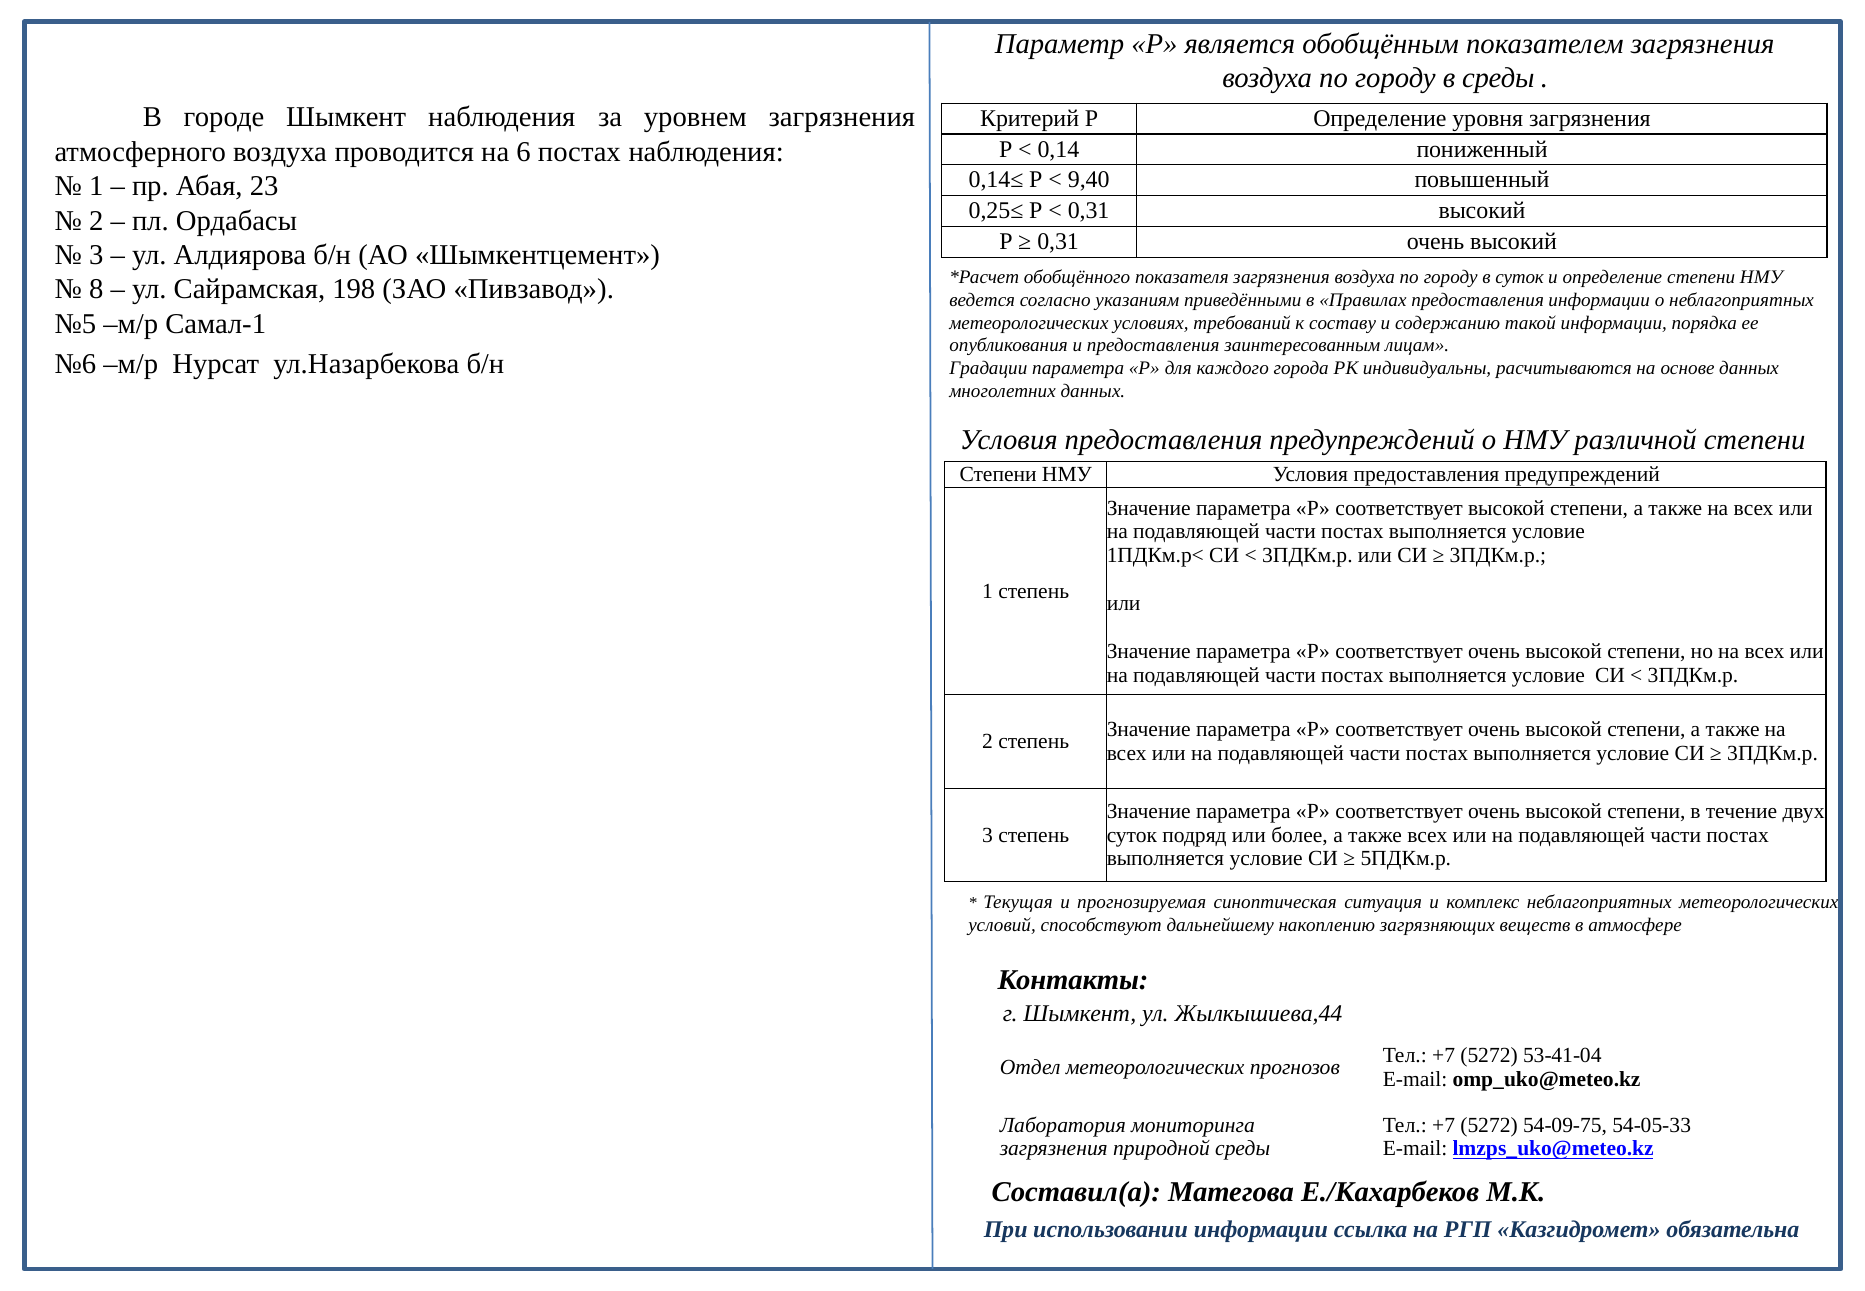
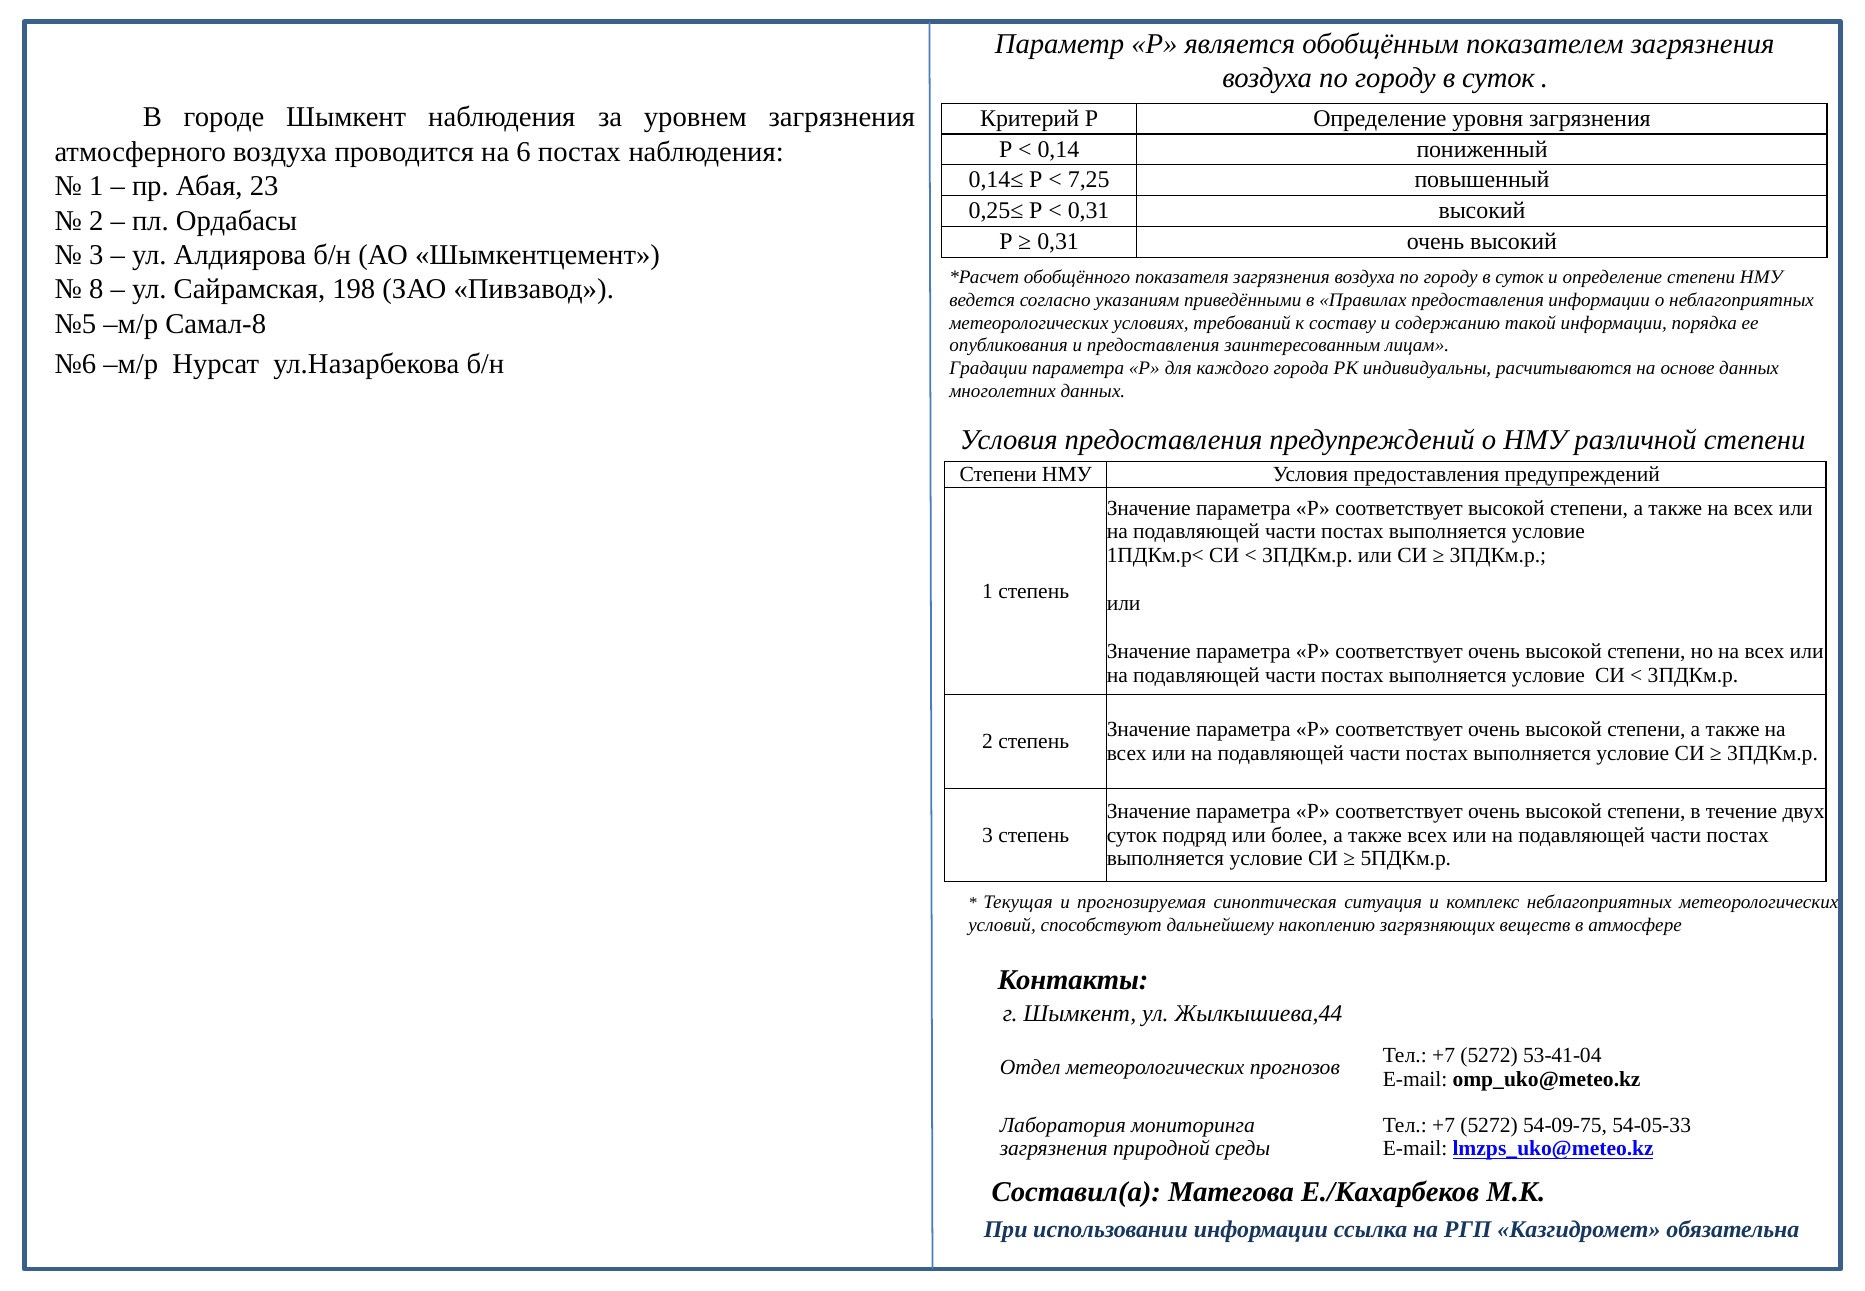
среды at (1498, 78): среды -> суток
9,40: 9,40 -> 7,25
Самал-1: Самал-1 -> Самал-8
